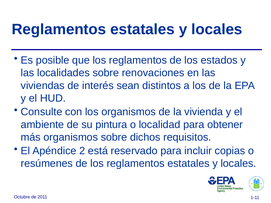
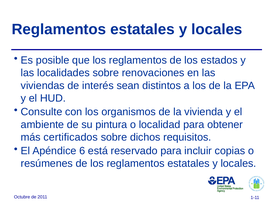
más organismos: organismos -> certificados
2: 2 -> 6
